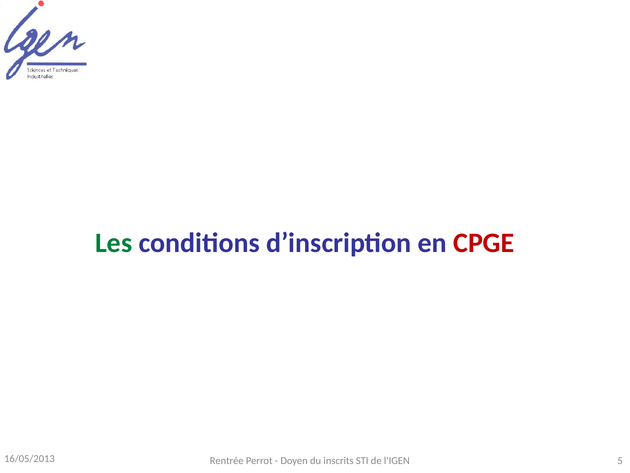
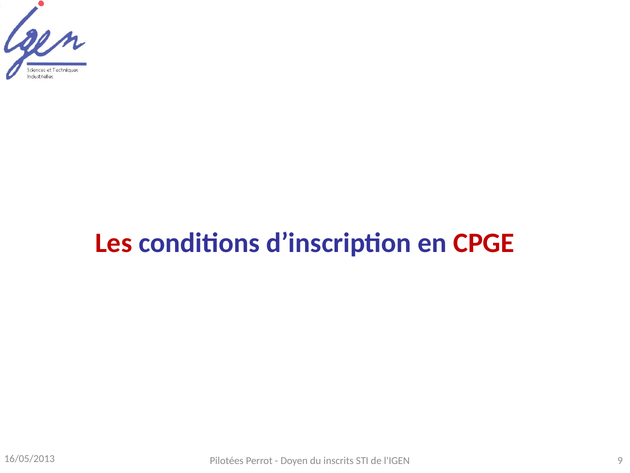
Les colour: green -> red
Rentrée: Rentrée -> Pilotées
5: 5 -> 9
